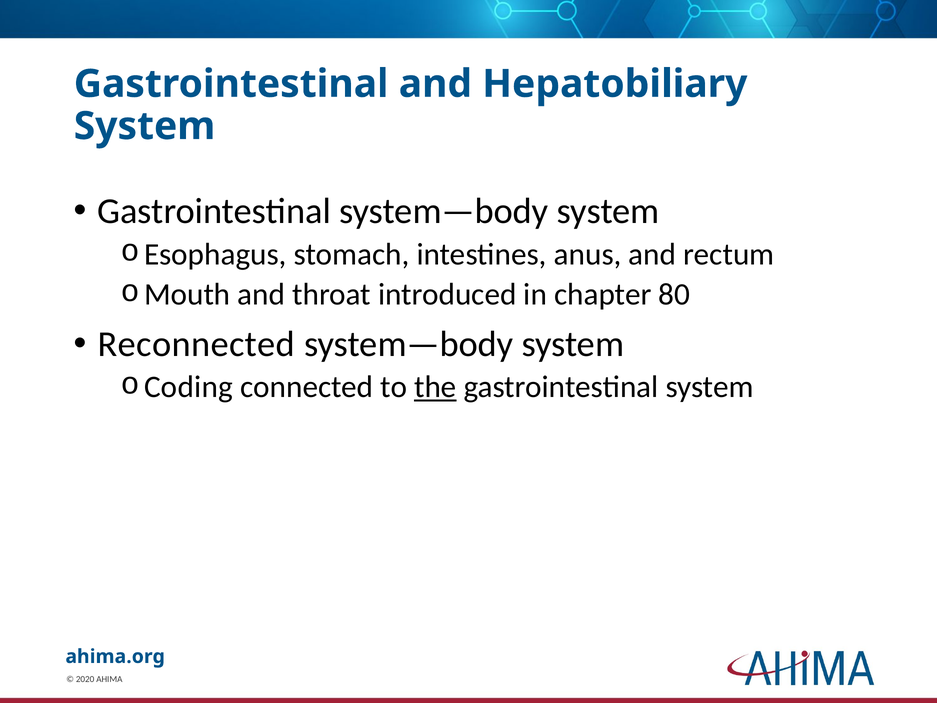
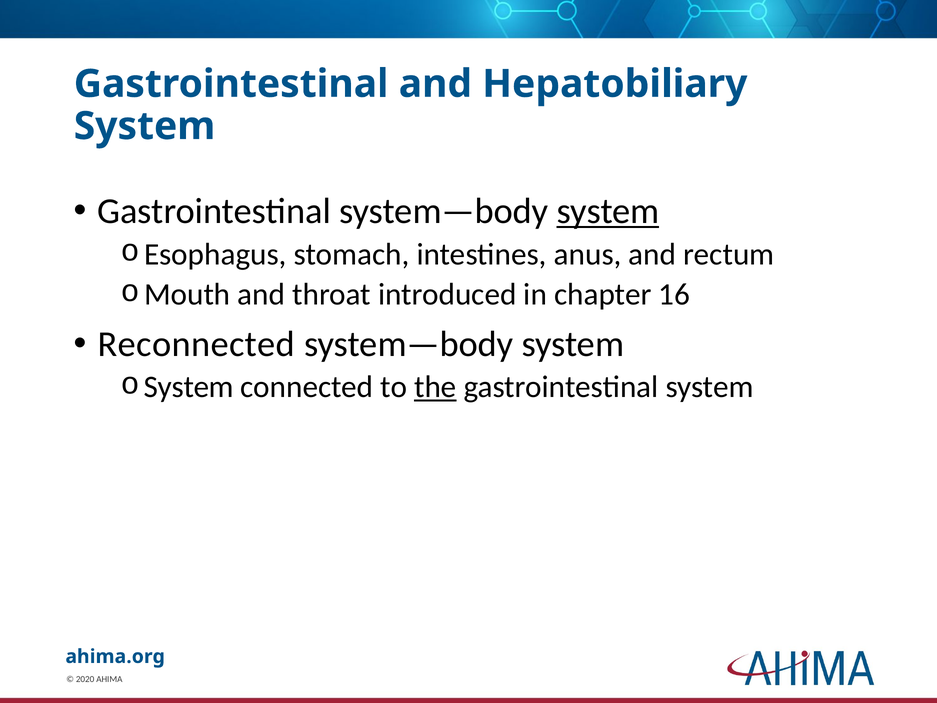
system at (608, 211) underline: none -> present
80: 80 -> 16
Coding at (189, 387): Coding -> System
